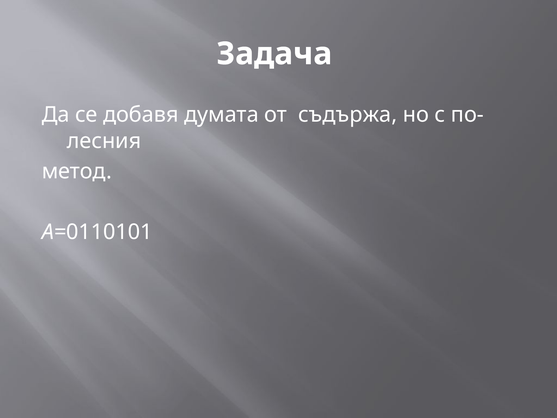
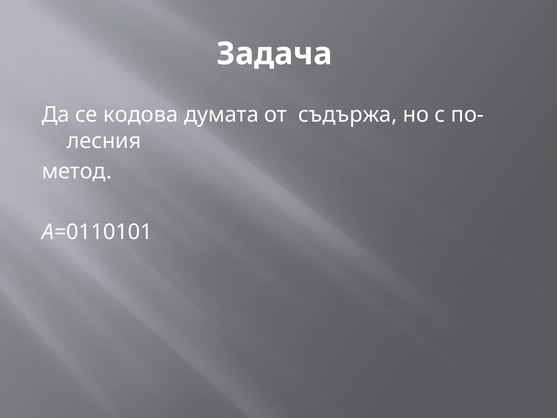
добавя: добавя -> кодова
